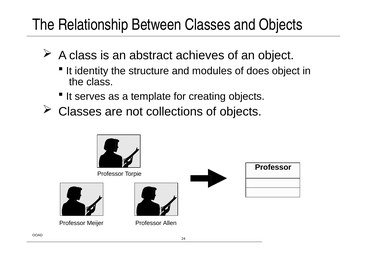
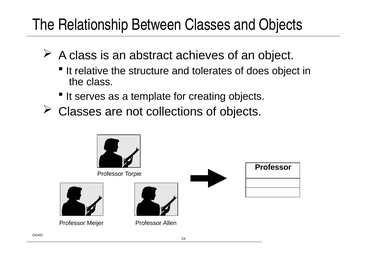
identity: identity -> relative
modules: modules -> tolerates
